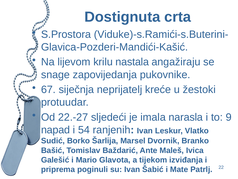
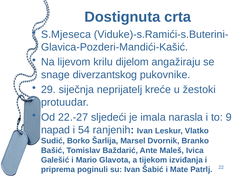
S.Prostora: S.Prostora -> S.Mjeseca
nastala: nastala -> dijelom
zapovijedanja: zapovijedanja -> diverzantskog
67: 67 -> 29
